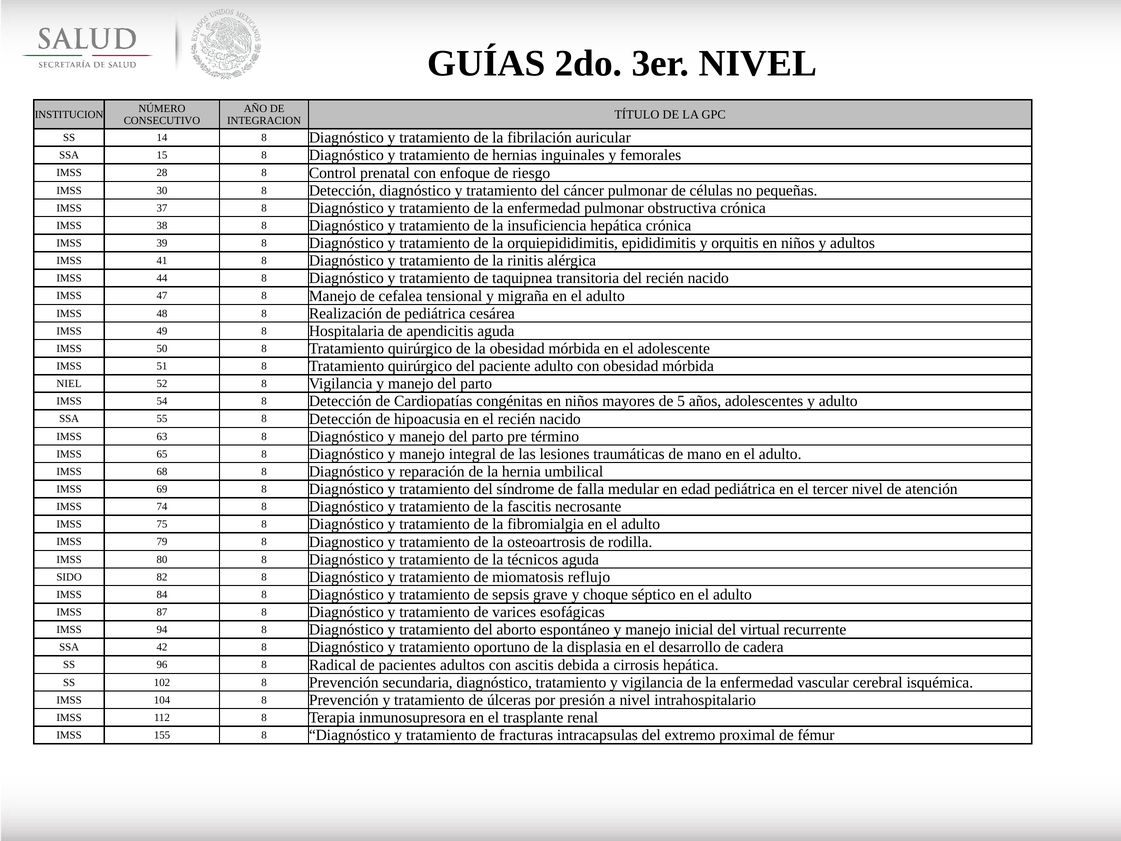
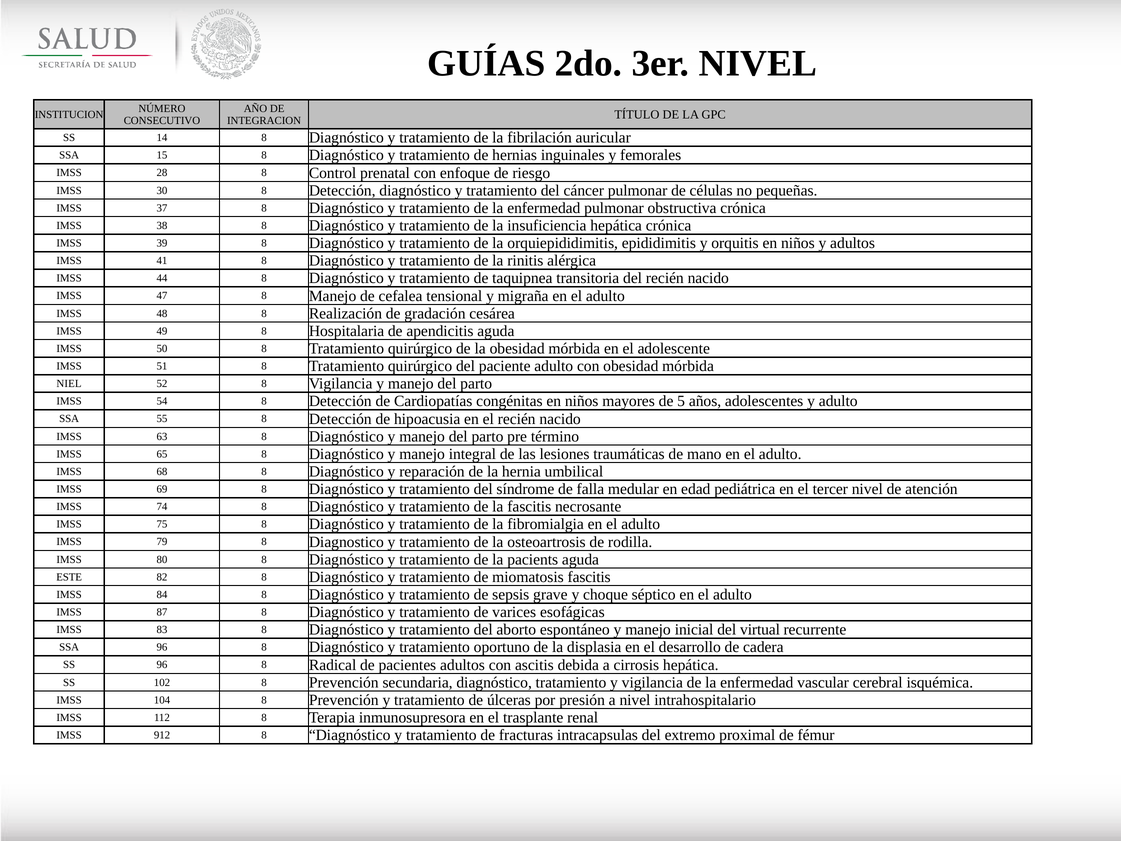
de pediátrica: pediátrica -> gradación
técnicos: técnicos -> pacients
SIDO: SIDO -> ESTE
miomatosis reflujo: reflujo -> fascitis
94: 94 -> 83
SSA 42: 42 -> 96
155: 155 -> 912
